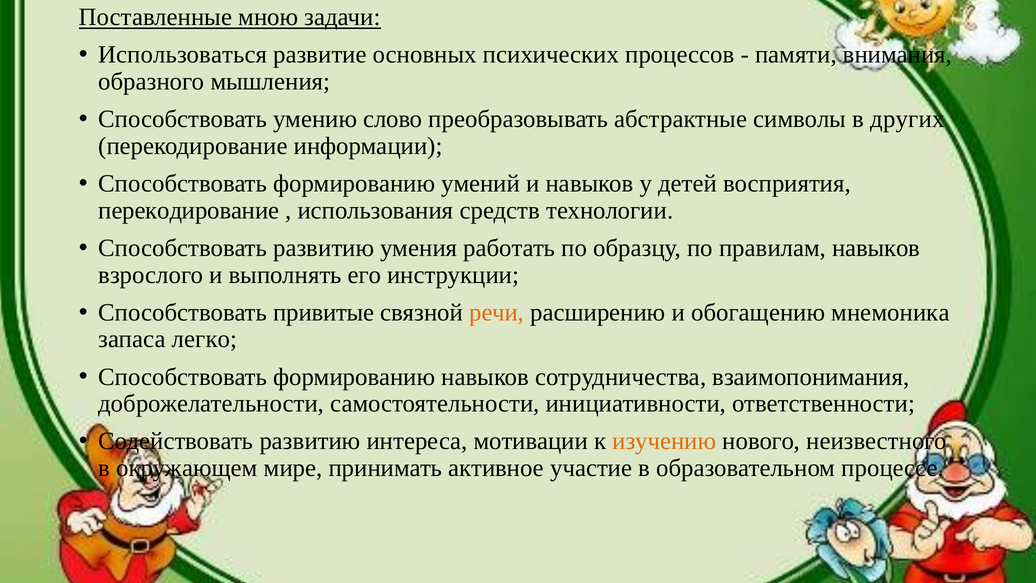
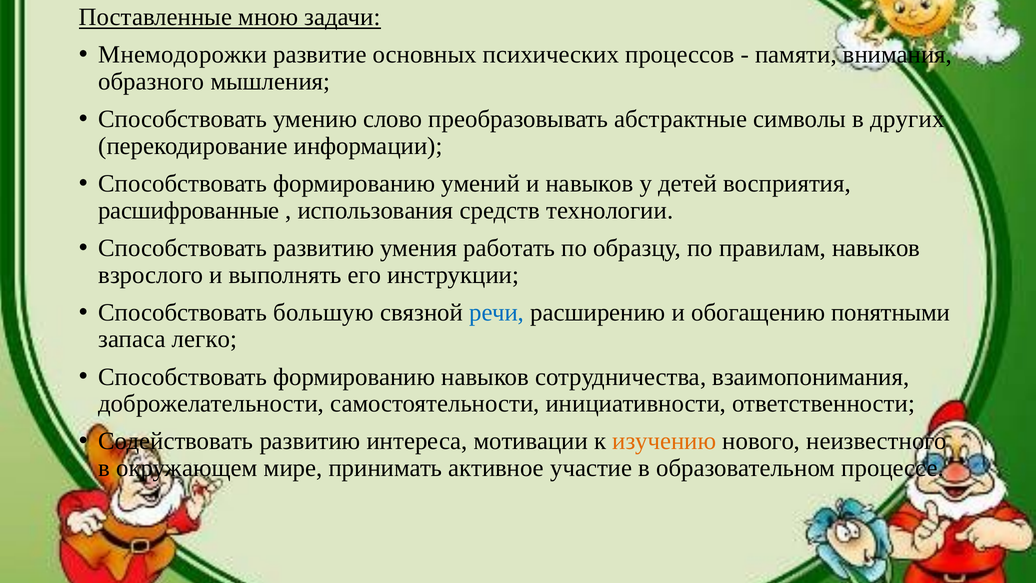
Использоваться: Использоваться -> Мнемодорожки
перекодирование at (189, 210): перекодирование -> расшифрованные
привитые: привитые -> большую
речи colour: orange -> blue
мнемоника: мнемоника -> понятными
